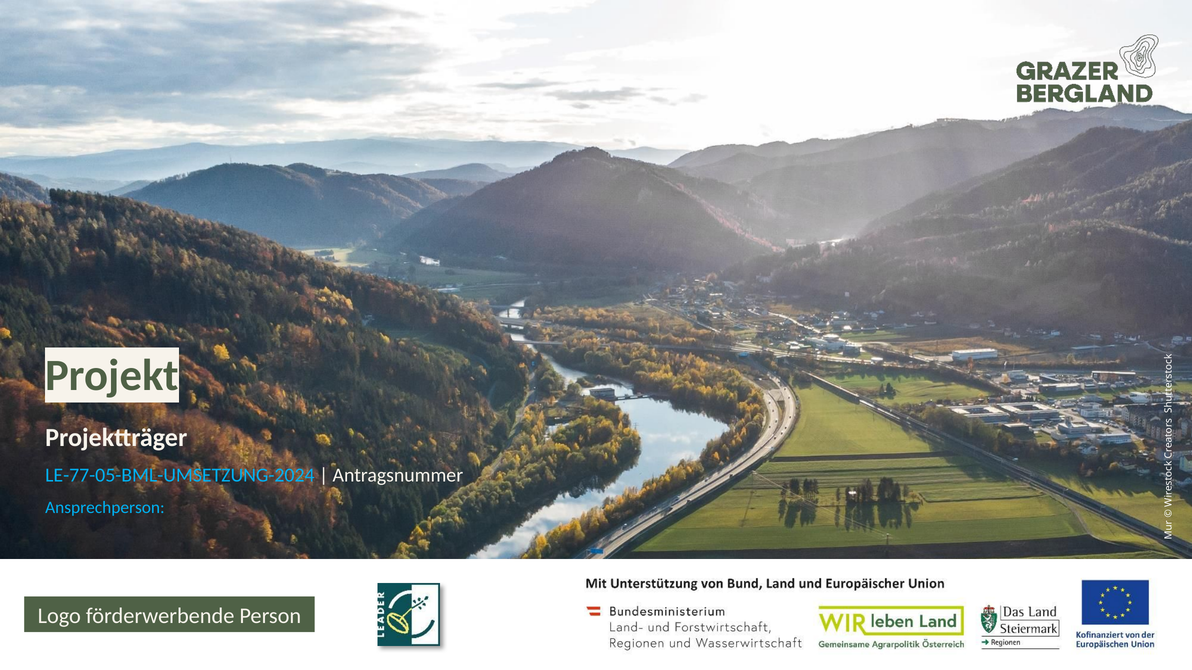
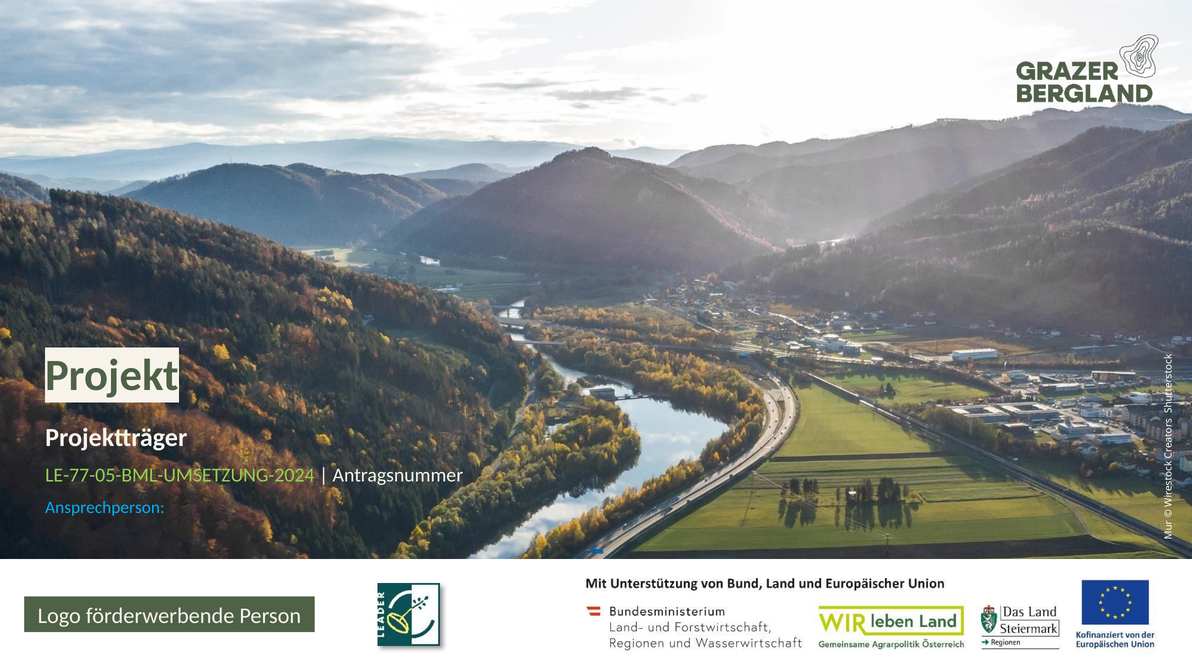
LE-77-05-BML-UMSETZUNG-2024 colour: light blue -> light green
